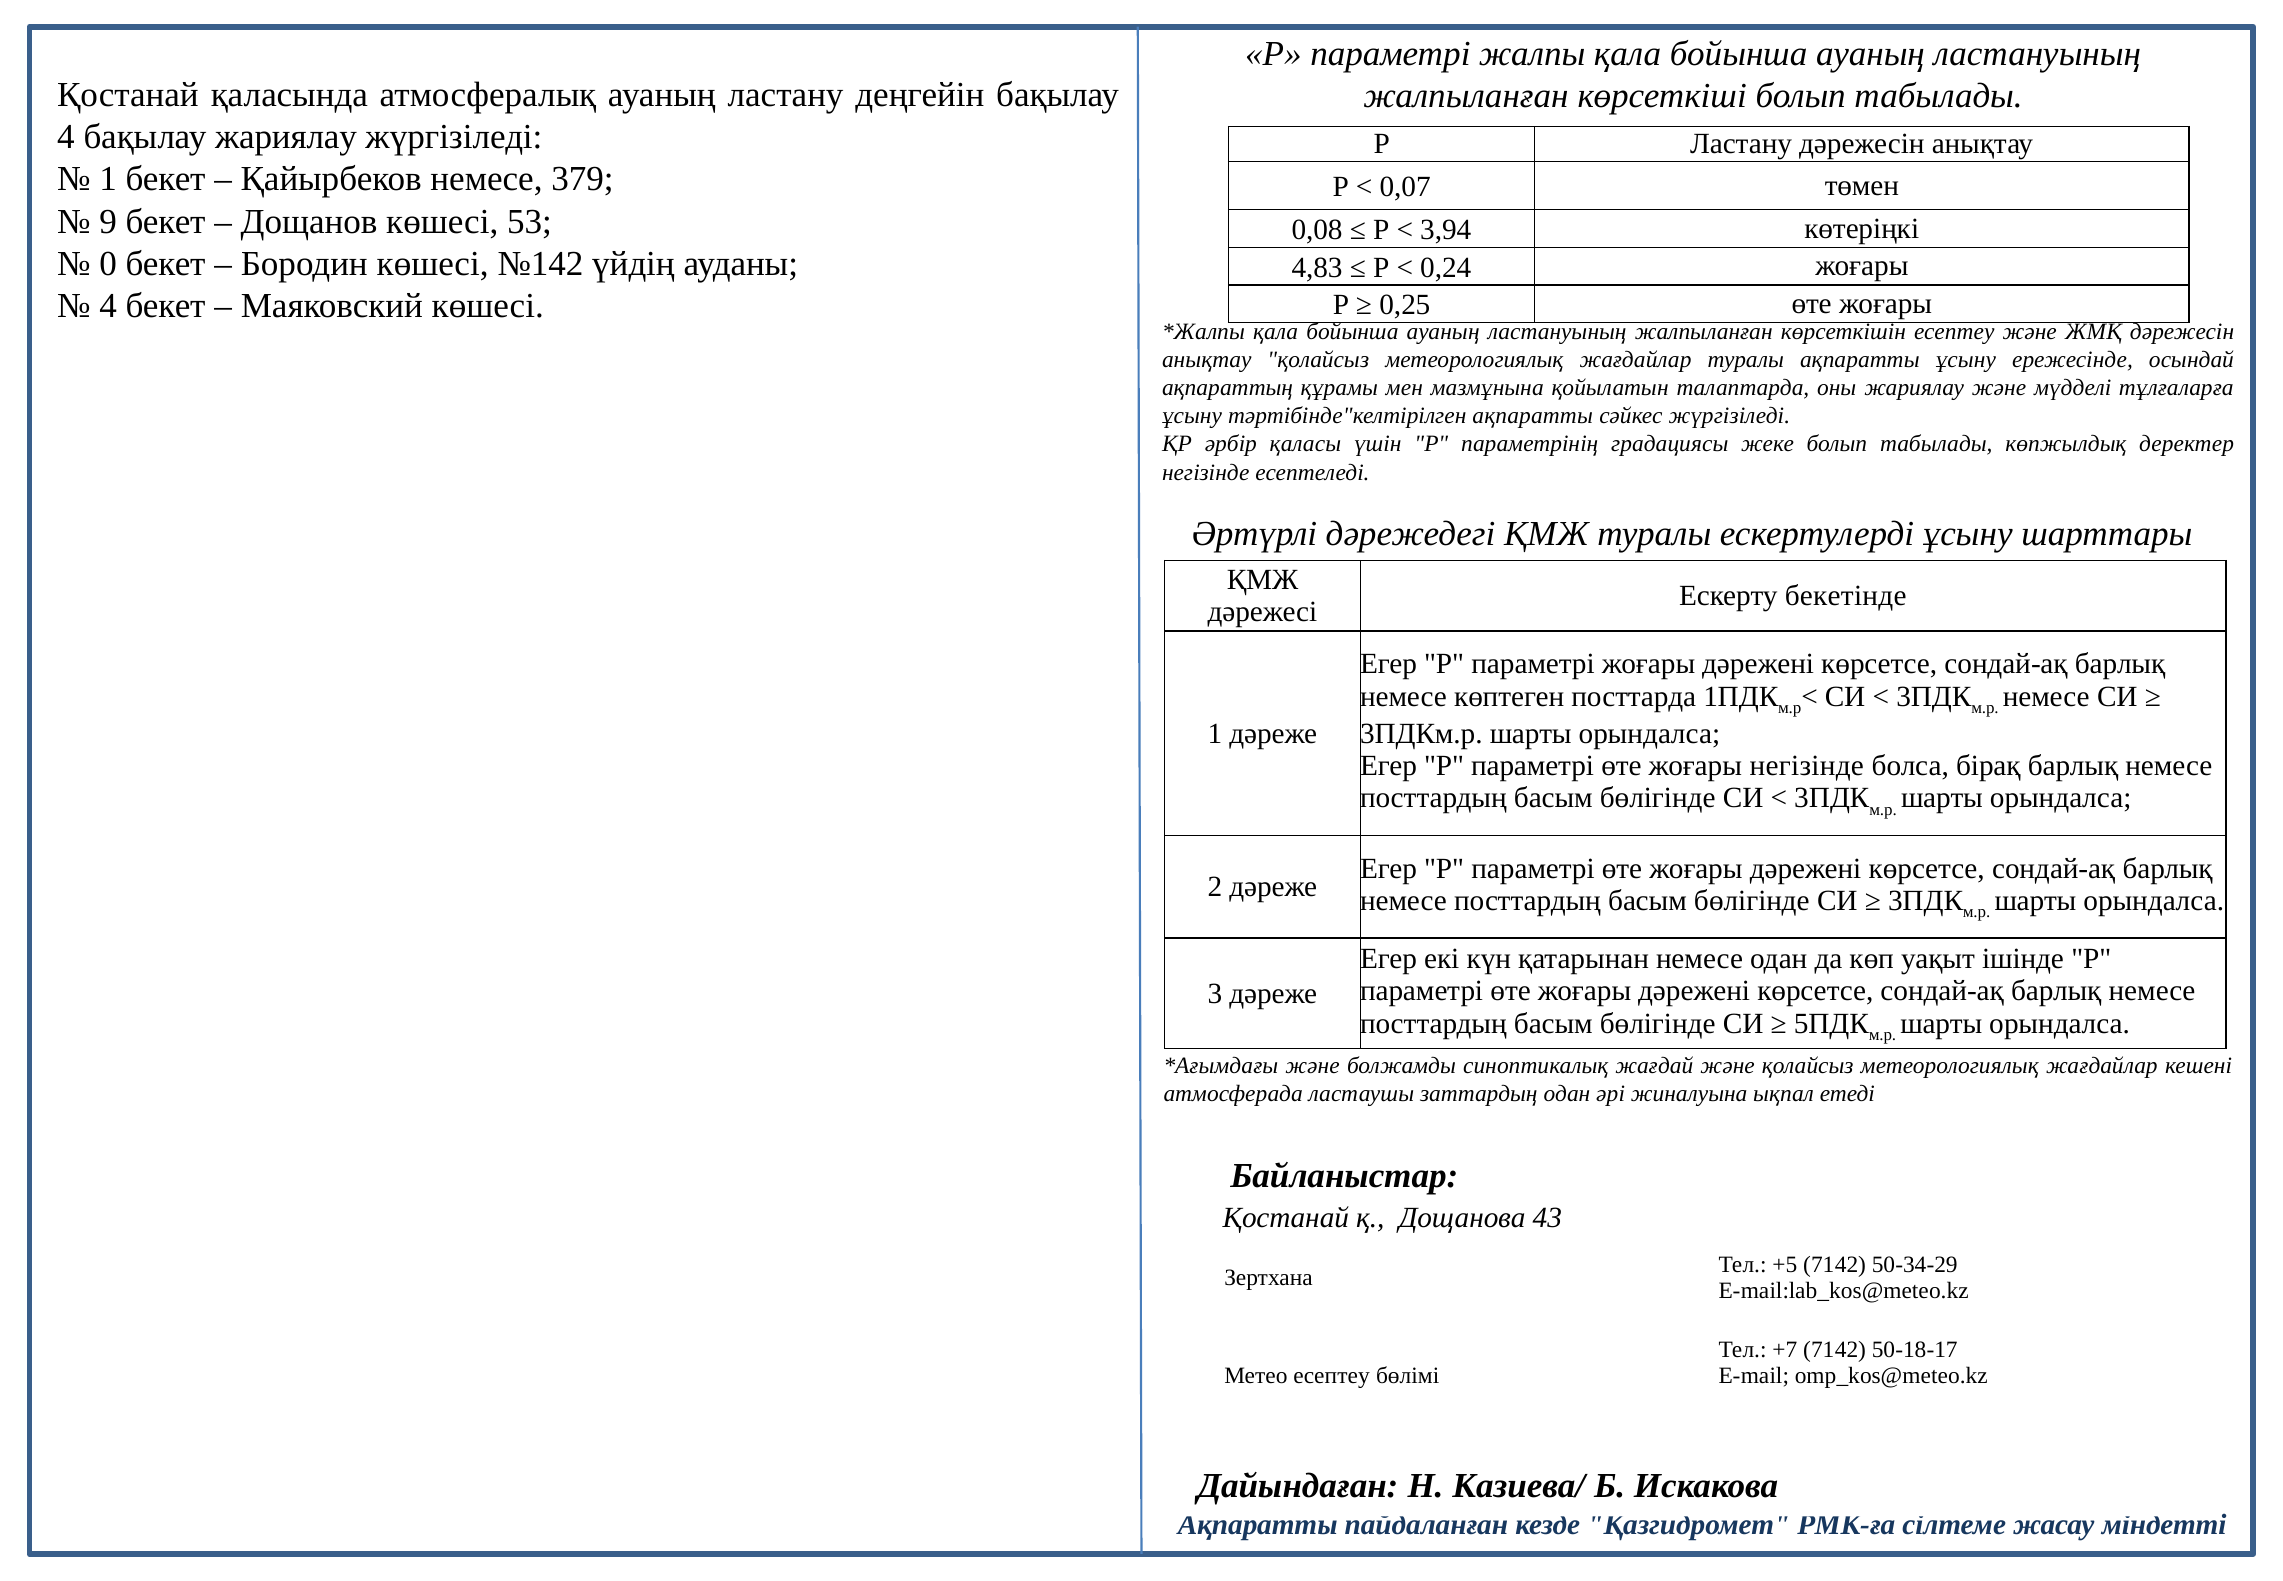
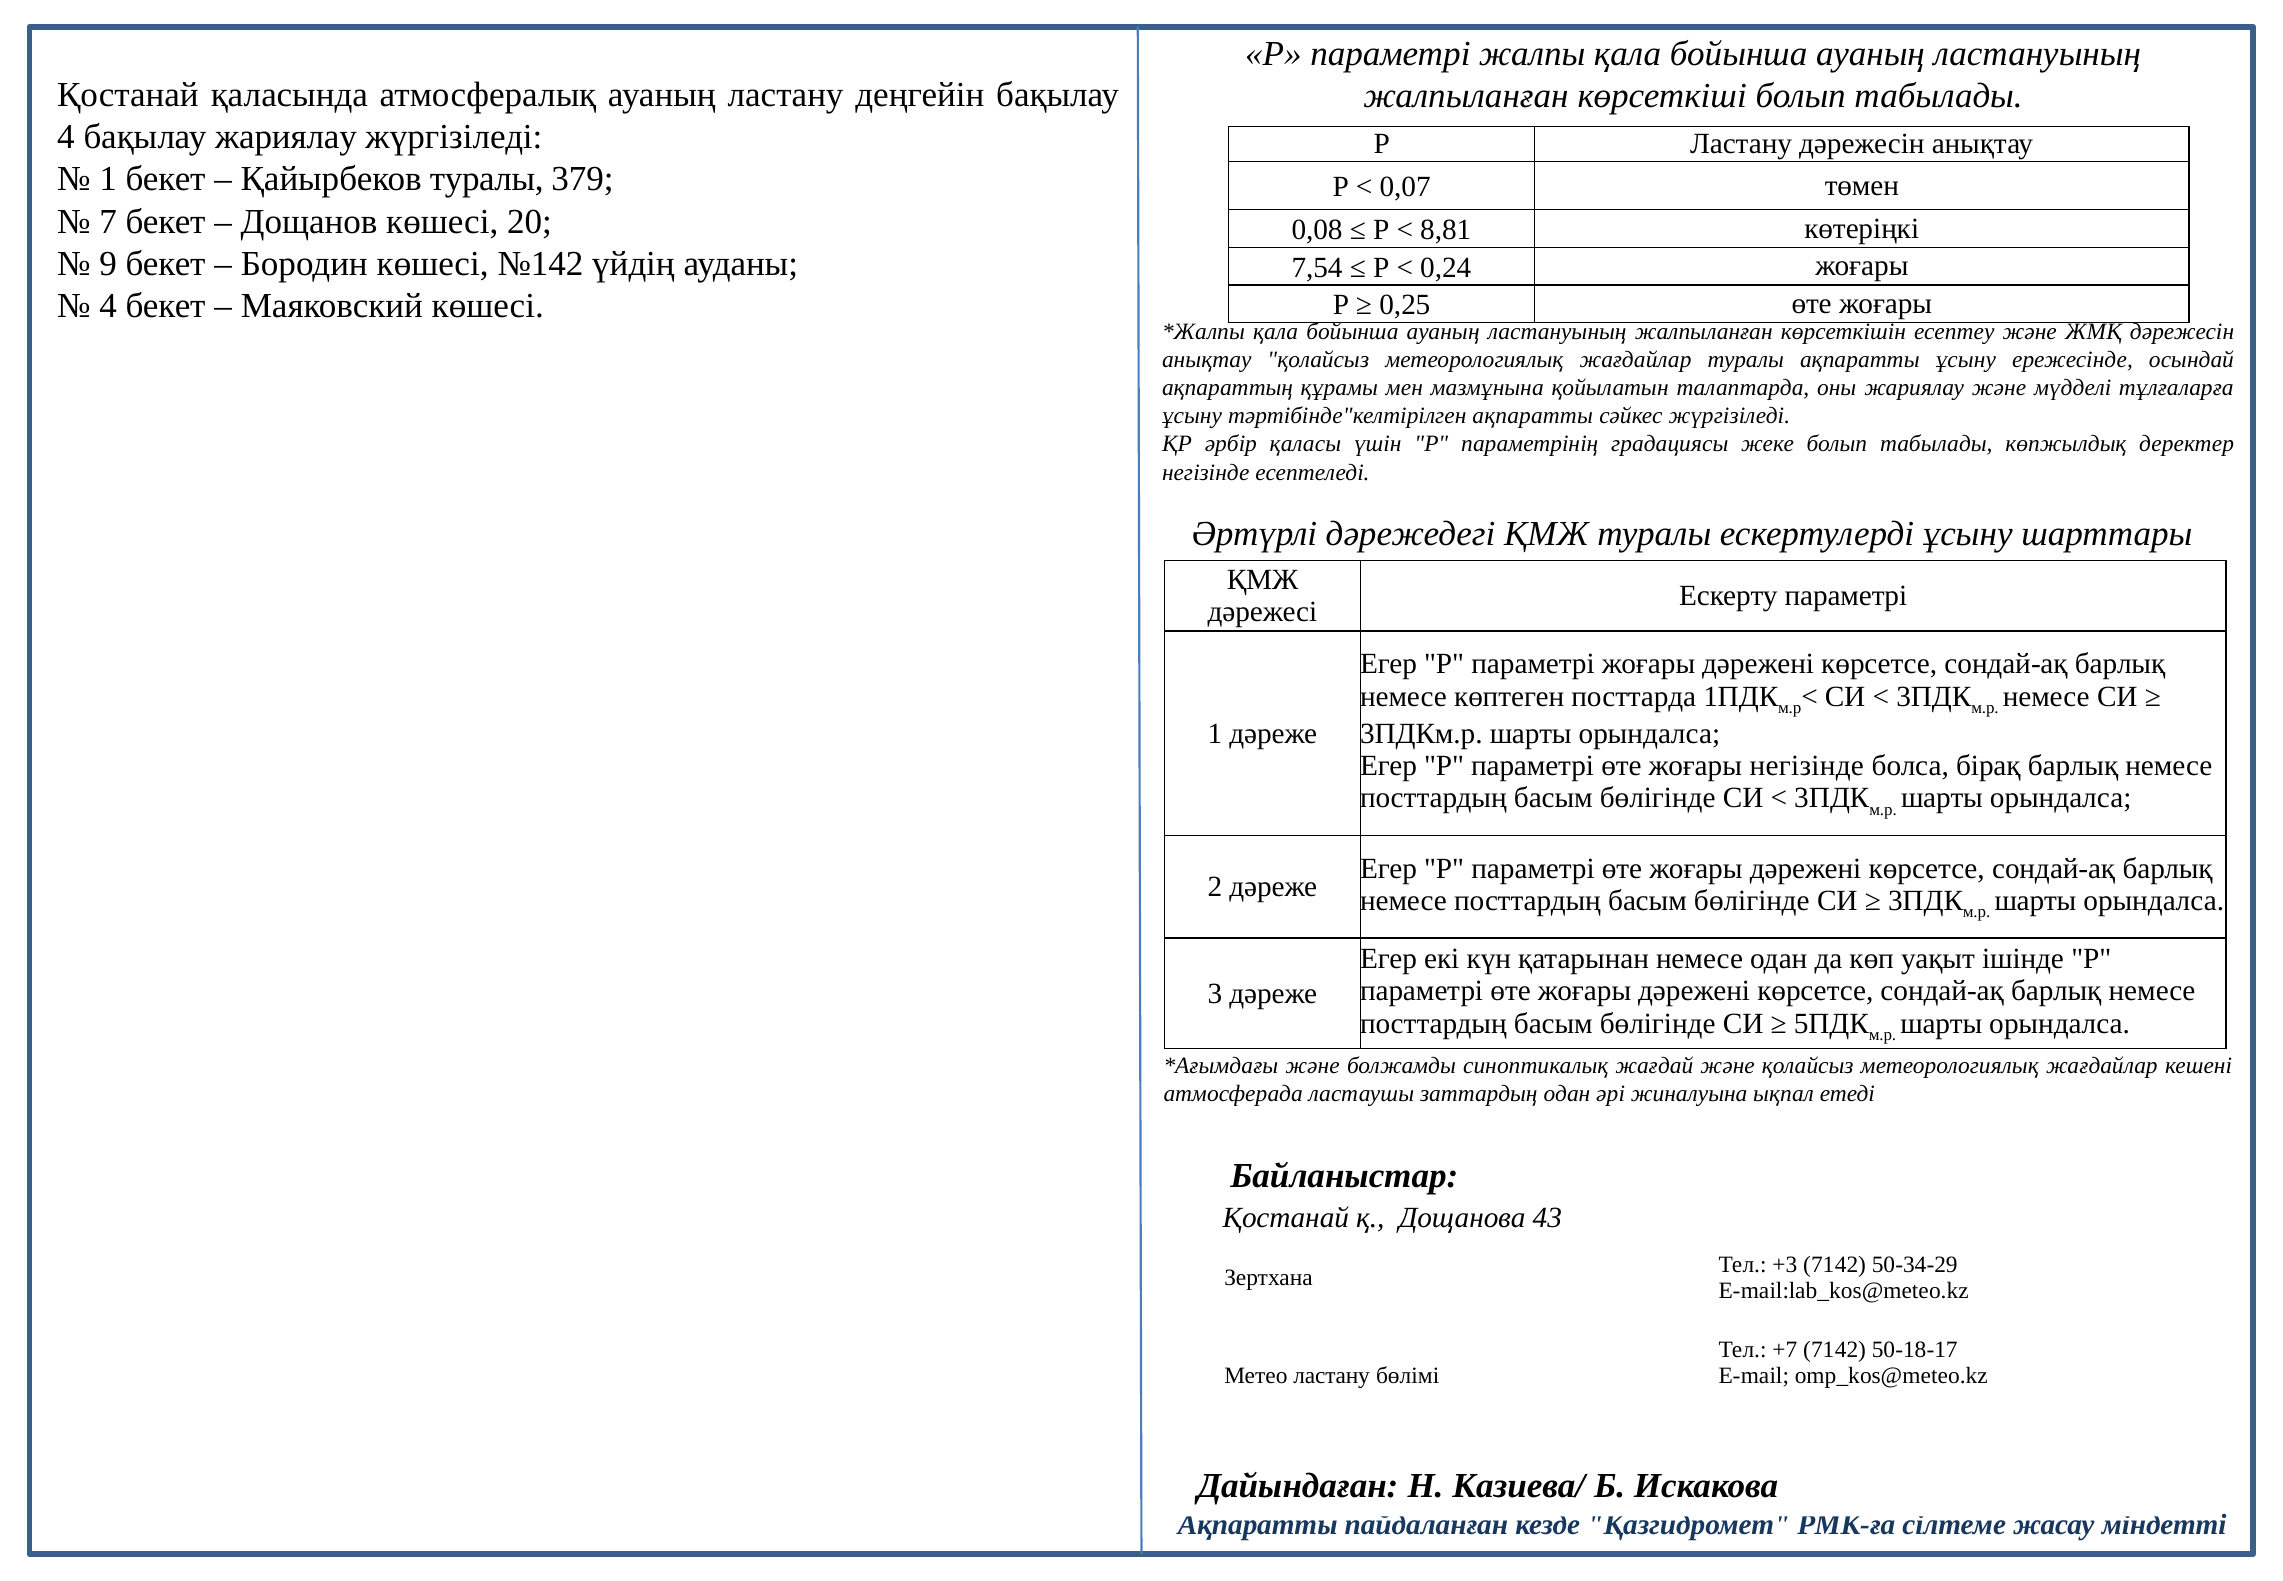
Қайырбеков немесе: немесе -> туралы
9: 9 -> 7
53: 53 -> 20
3,94: 3,94 -> 8,81
0: 0 -> 9
4,83: 4,83 -> 7,54
Ескерту бекетінде: бекетінде -> параметрі
+5: +5 -> +3
Метео есептеу: есептеу -> ластану
